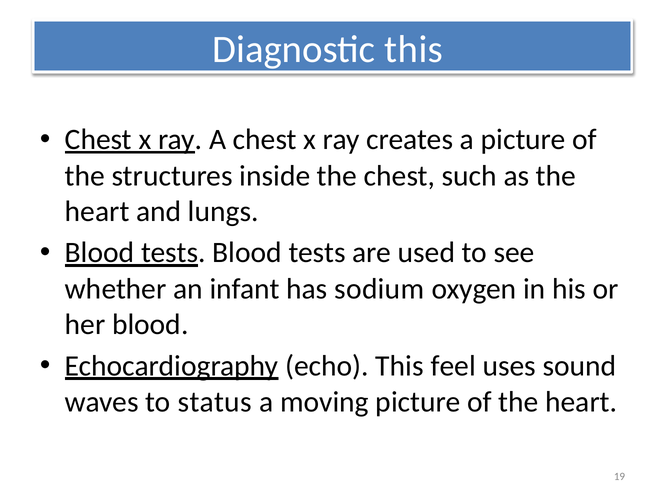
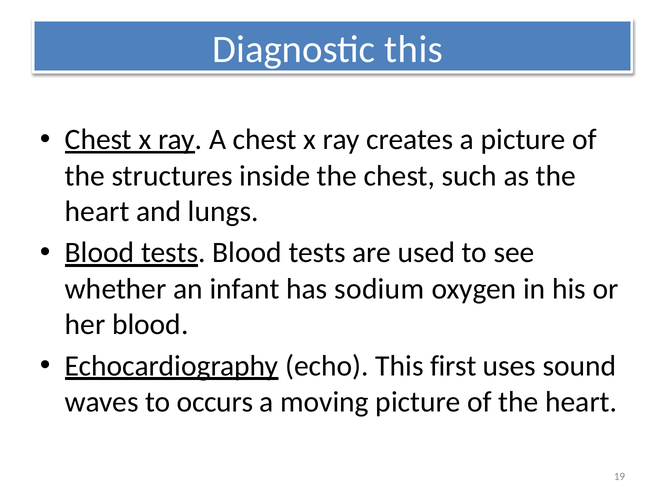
feel: feel -> first
status: status -> occurs
